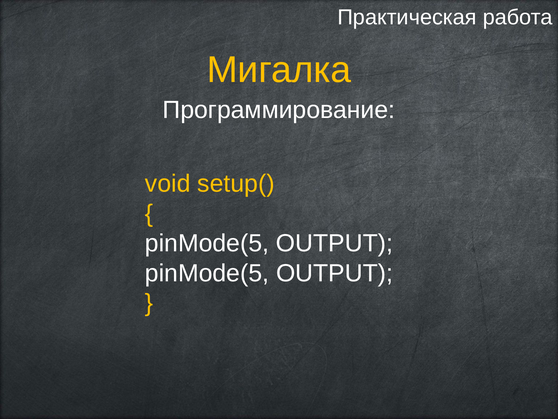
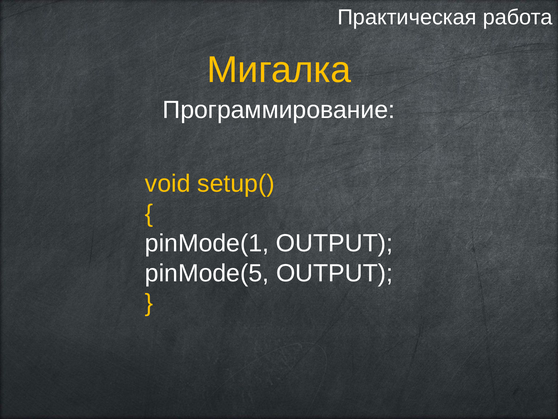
pinMode(5 at (207, 243): pinMode(5 -> pinMode(1
